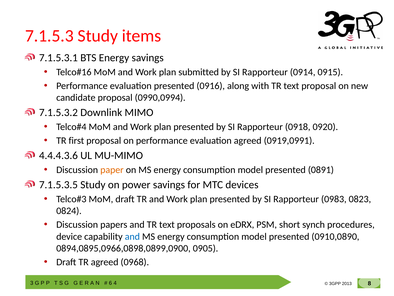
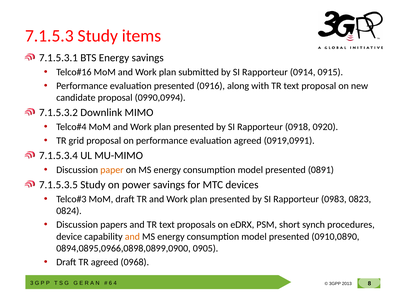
first: first -> grid
4.4.4.3.6: 4.4.4.3.6 -> 7.1.5.3.4
and at (132, 236) colour: blue -> orange
